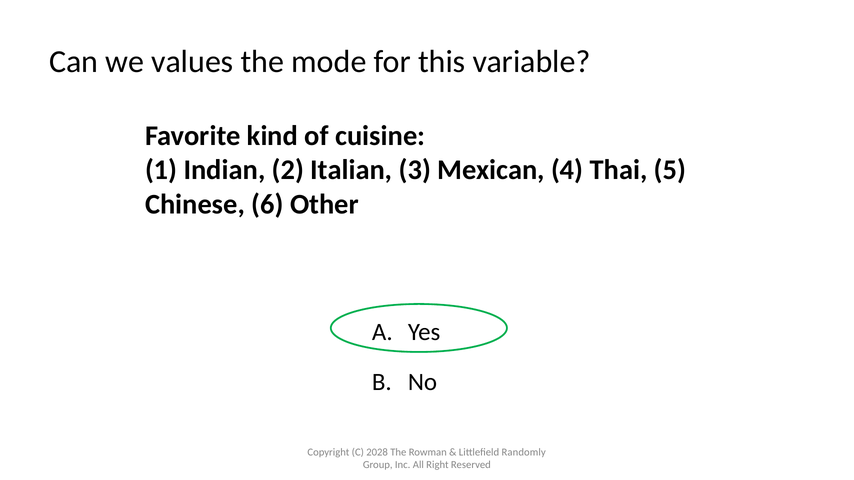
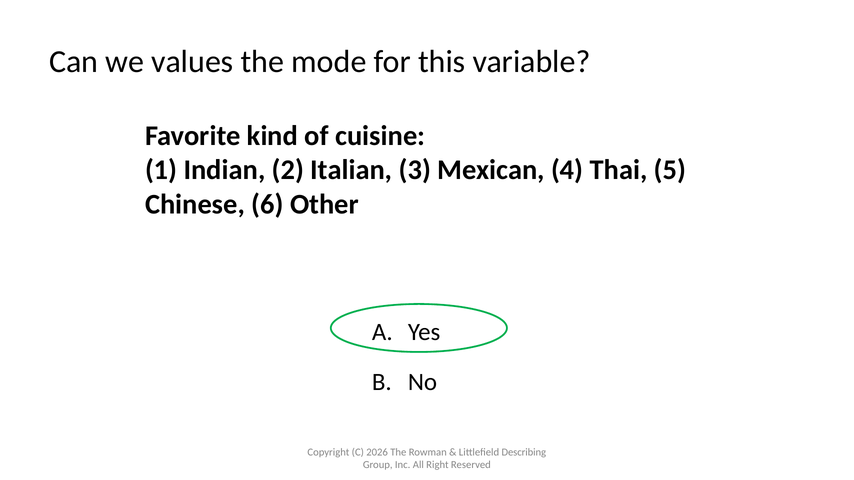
2028: 2028 -> 2026
Randomly: Randomly -> Describing
